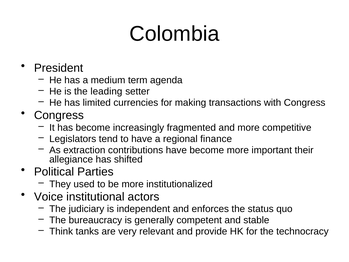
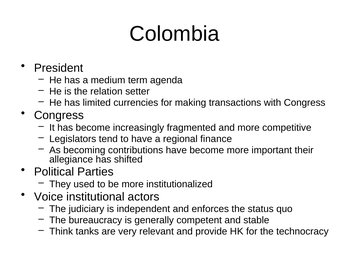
leading: leading -> relation
extraction: extraction -> becoming
